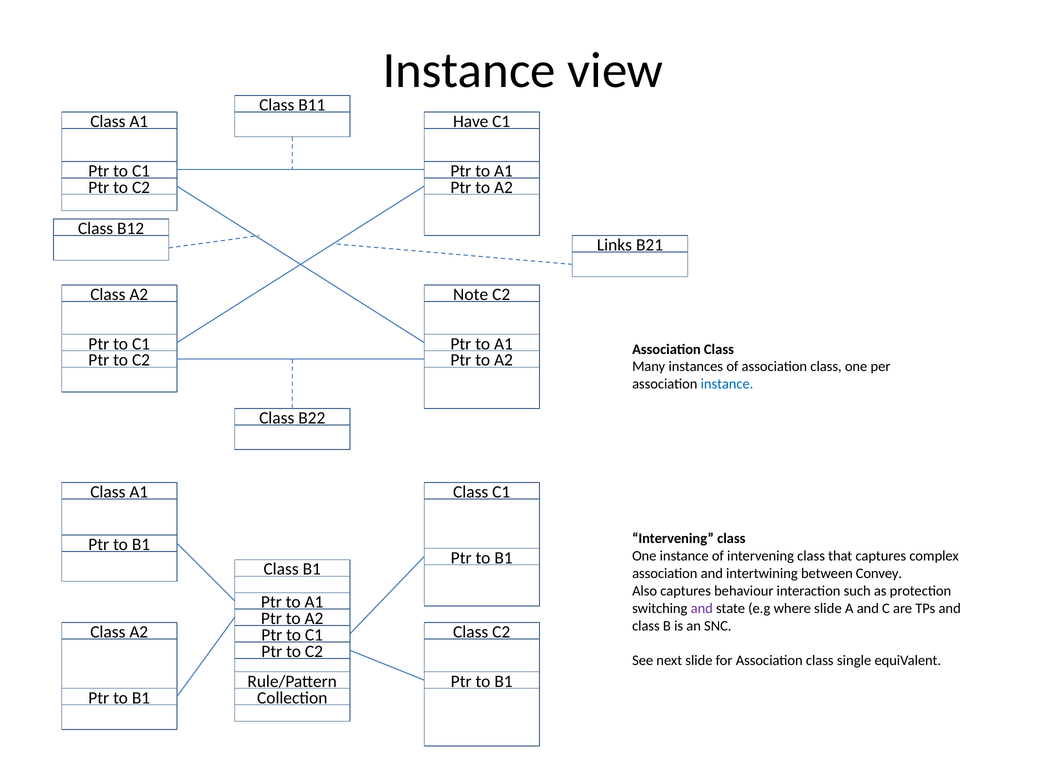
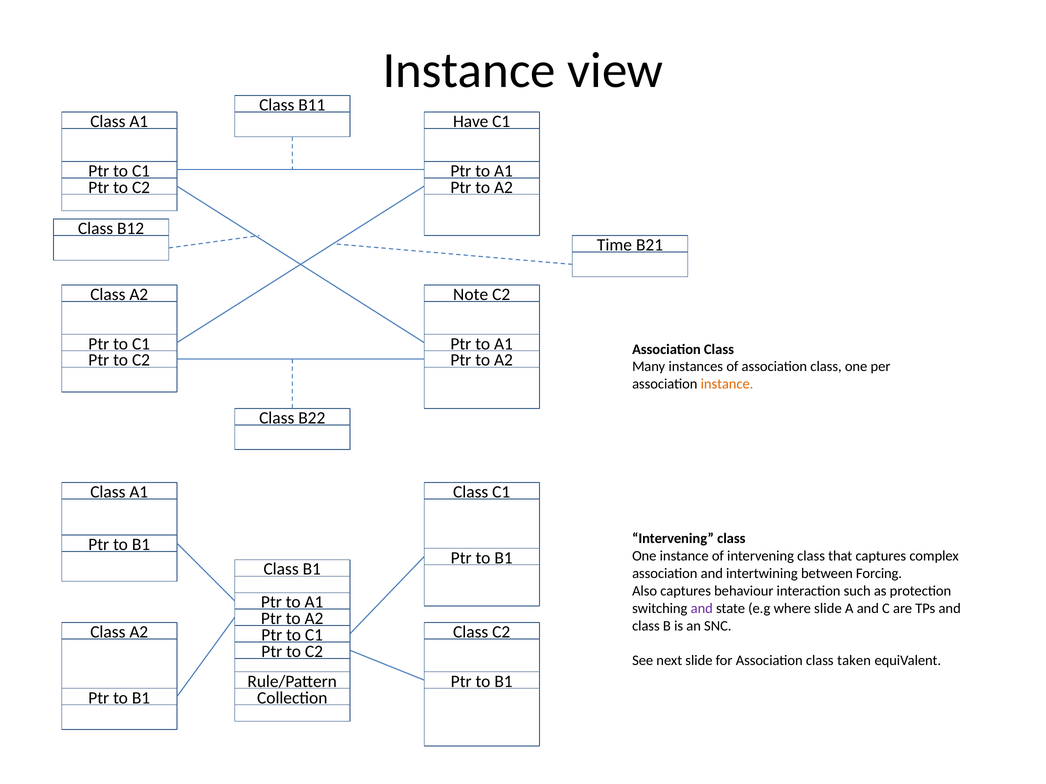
Links: Links -> Time
instance at (727, 384) colour: blue -> orange
Convey: Convey -> Forcing
single: single -> taken
